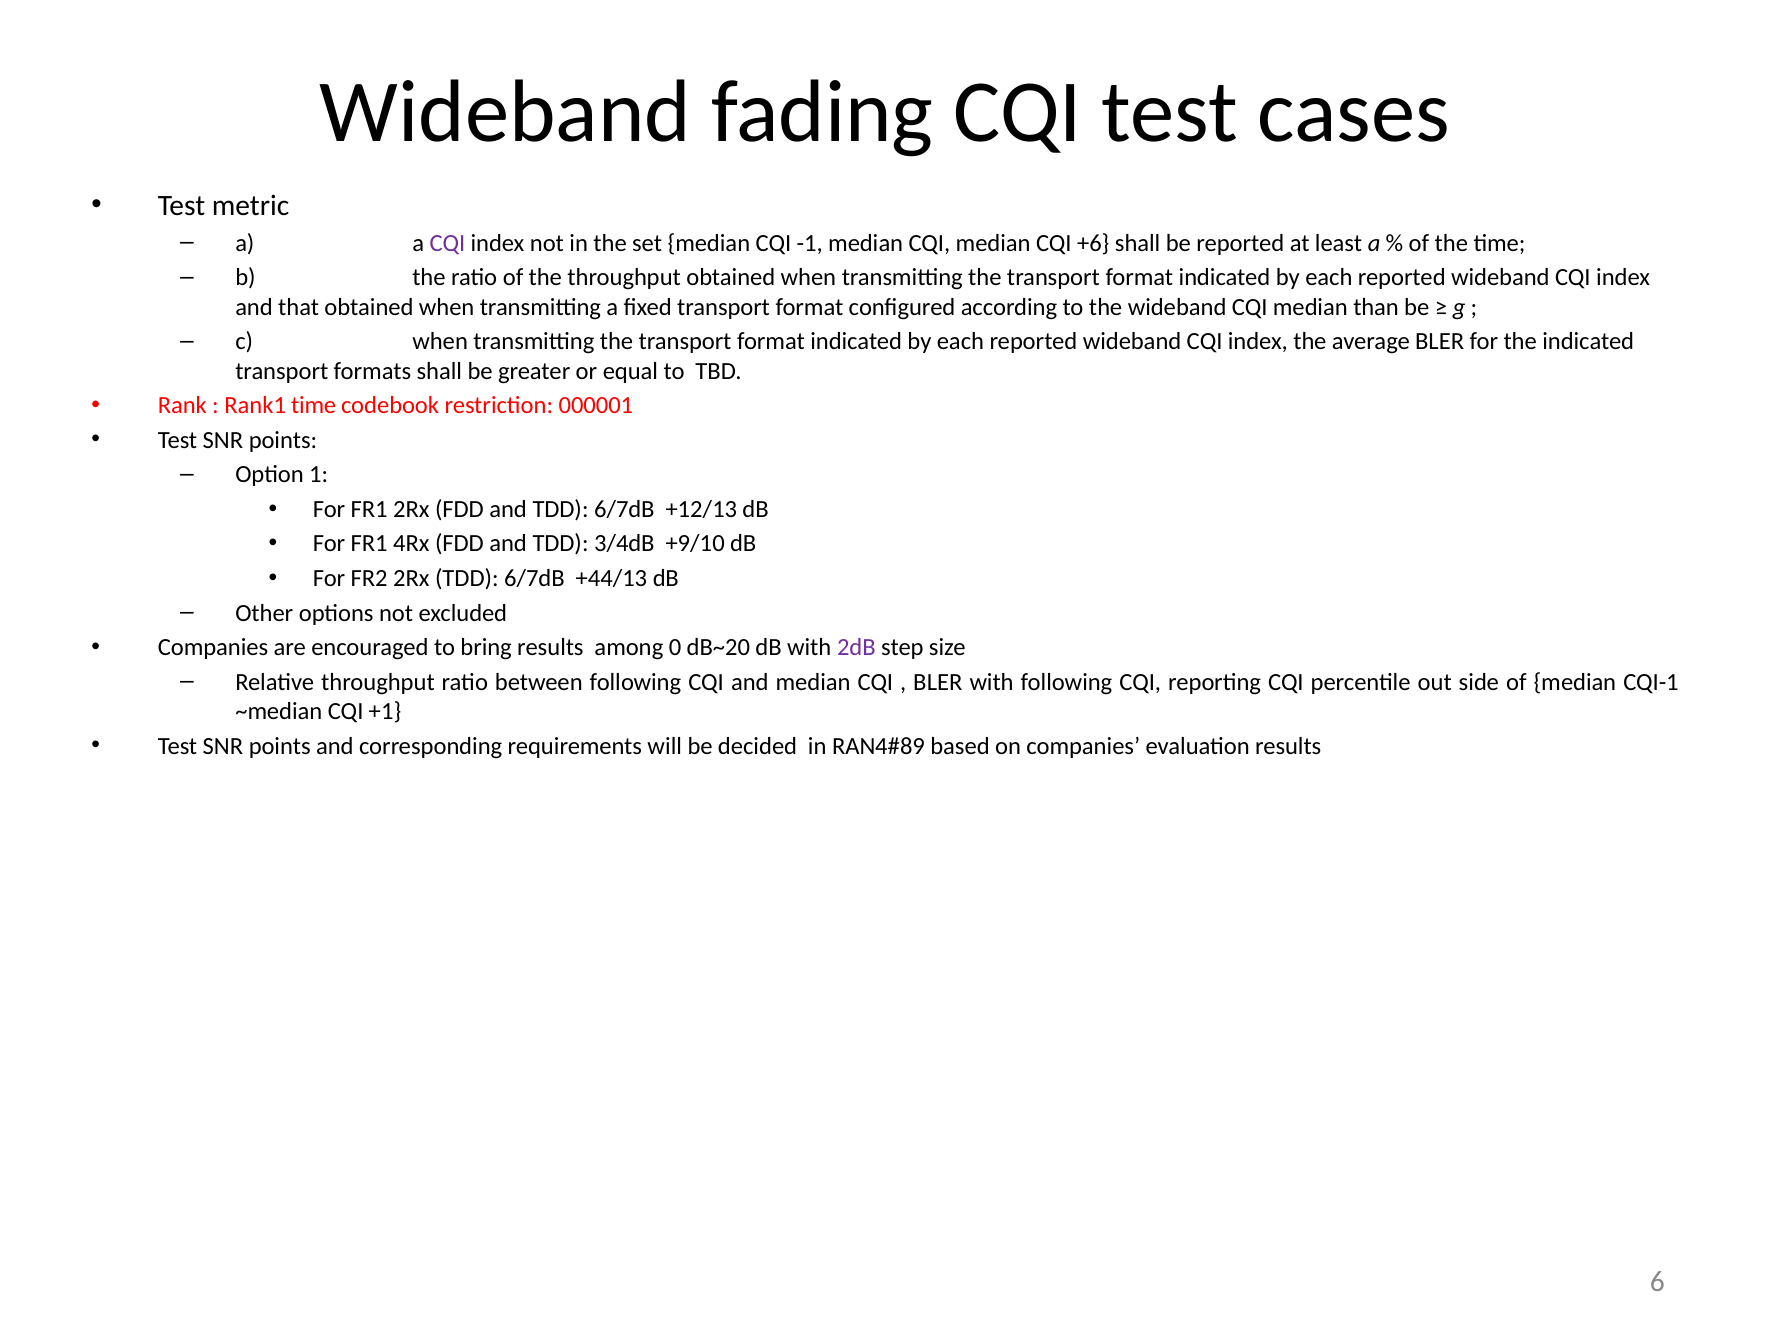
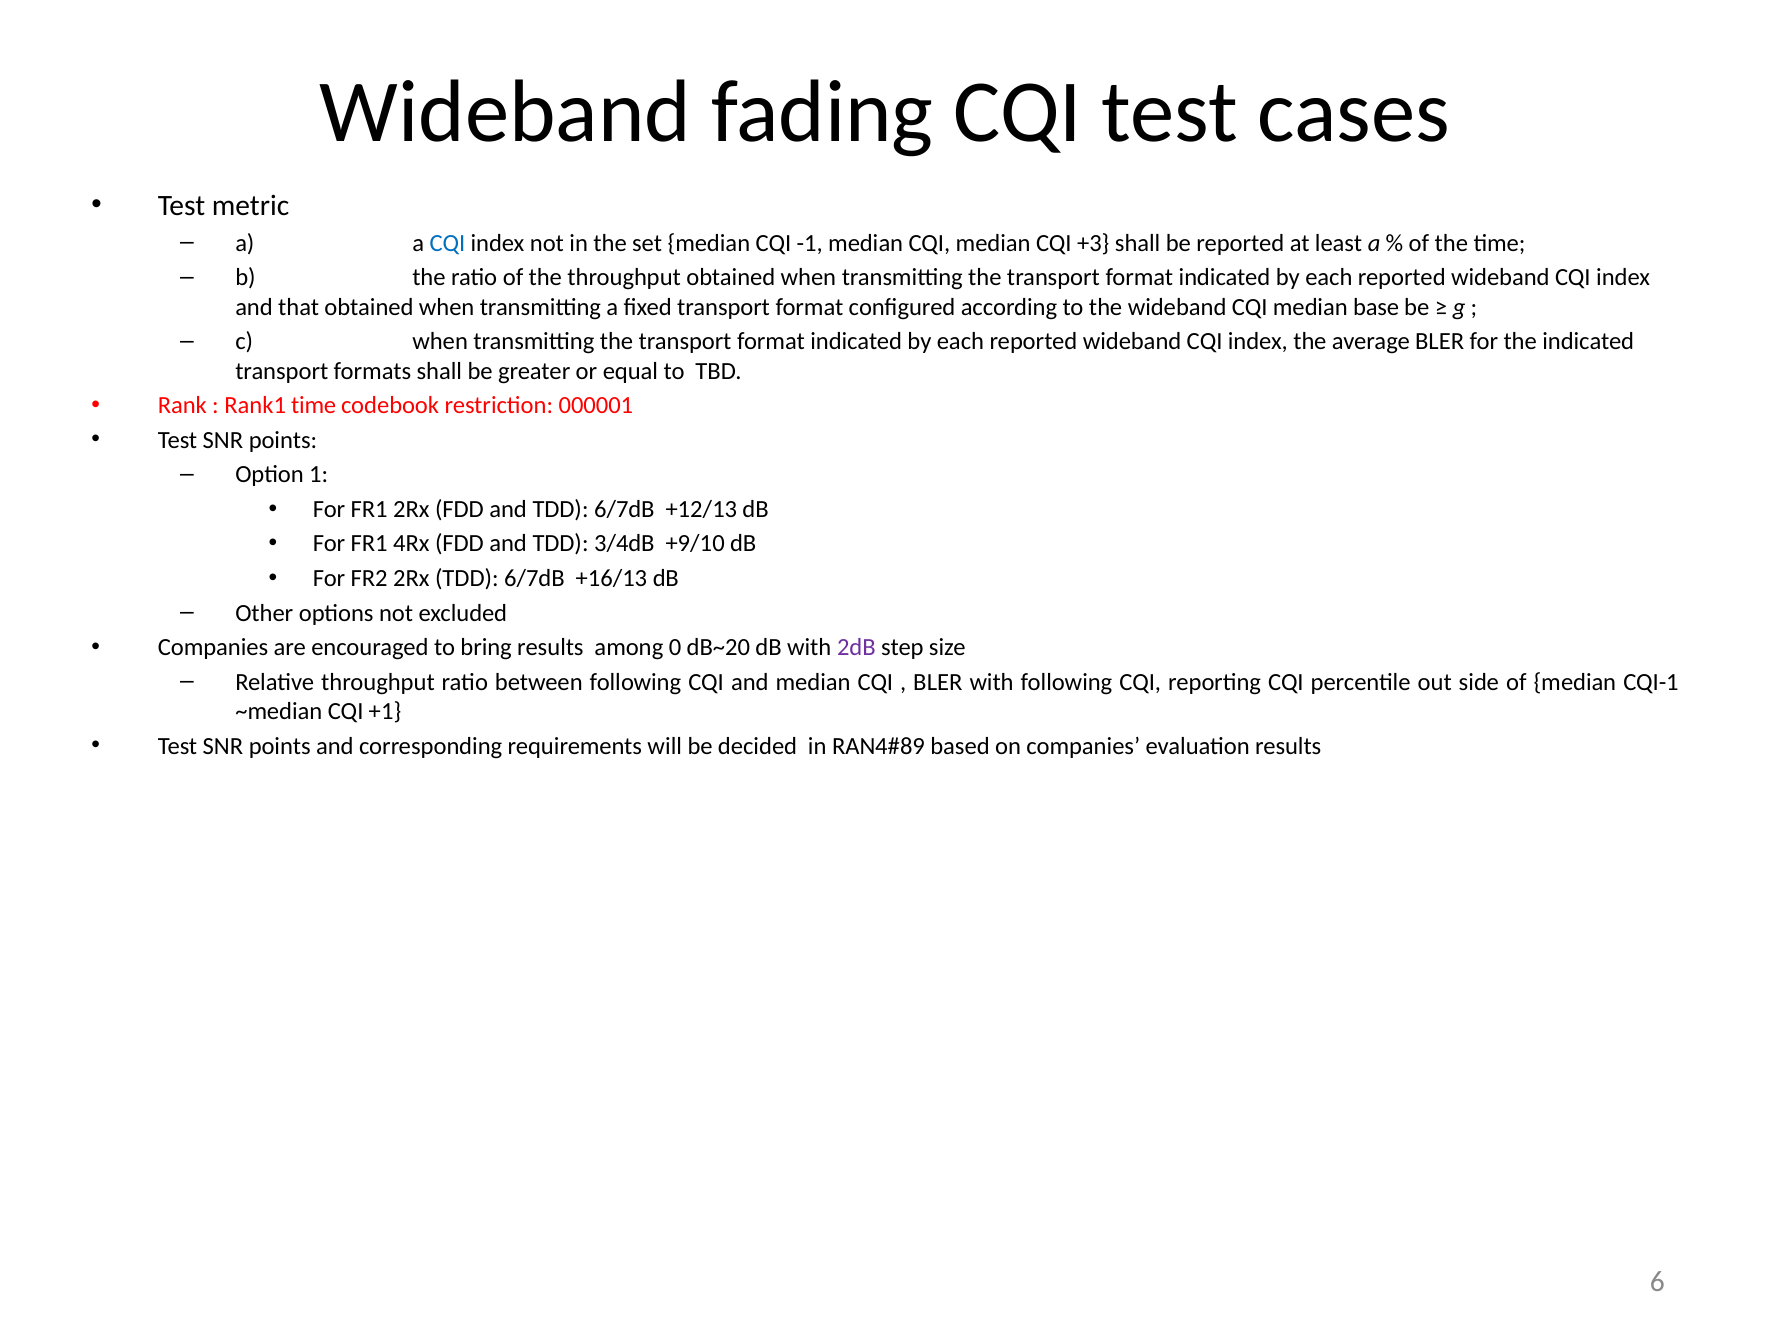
CQI at (447, 243) colour: purple -> blue
+6: +6 -> +3
than: than -> base
+44/13: +44/13 -> +16/13
